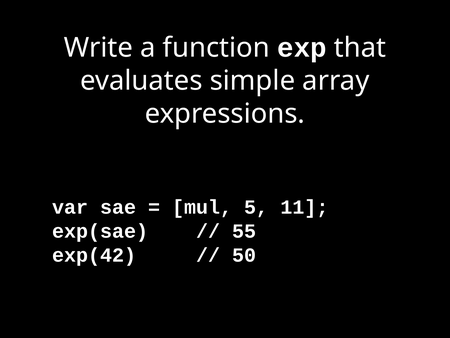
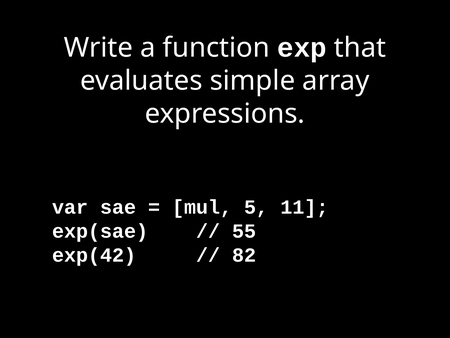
50: 50 -> 82
